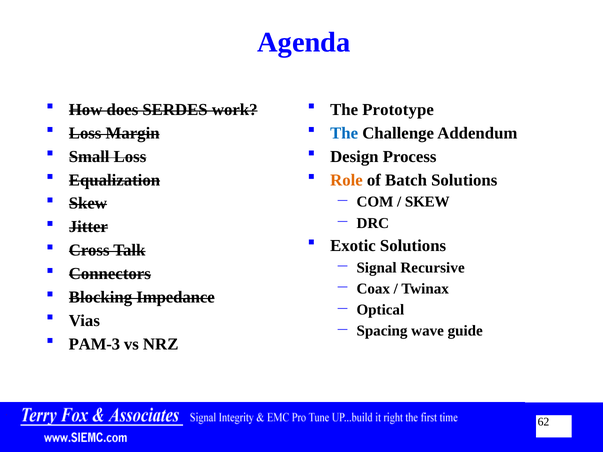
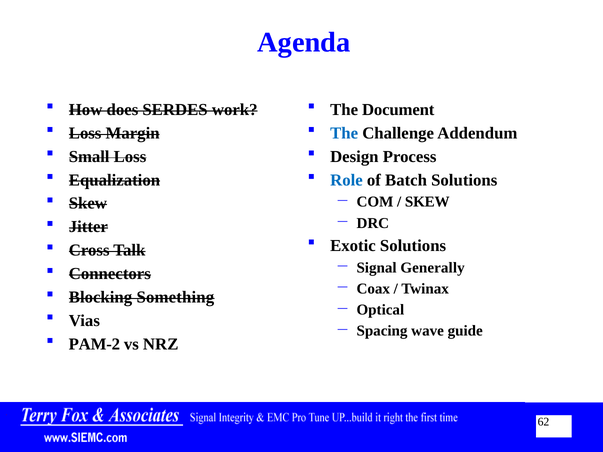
Prototype: Prototype -> Document
Role colour: orange -> blue
Recursive: Recursive -> Generally
Impedance: Impedance -> Something
PAM-3: PAM-3 -> PAM-2
